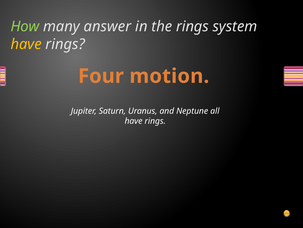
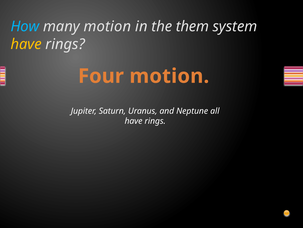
How colour: light green -> light blue
many answer: answer -> motion
the rings: rings -> them
